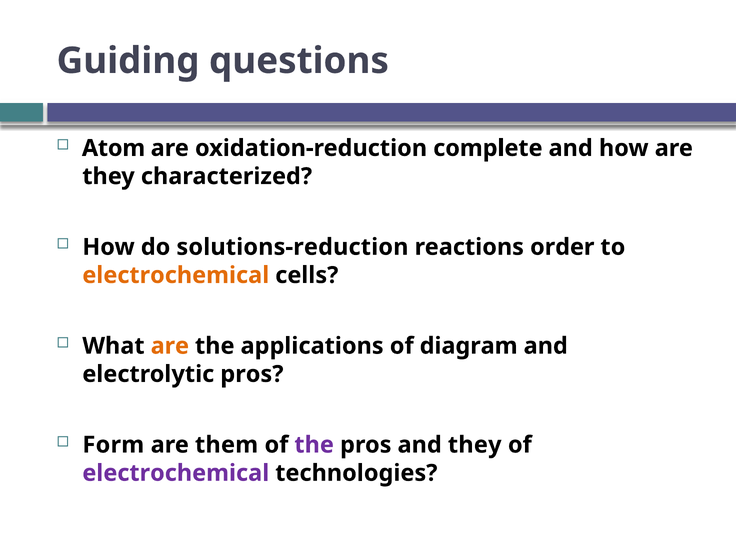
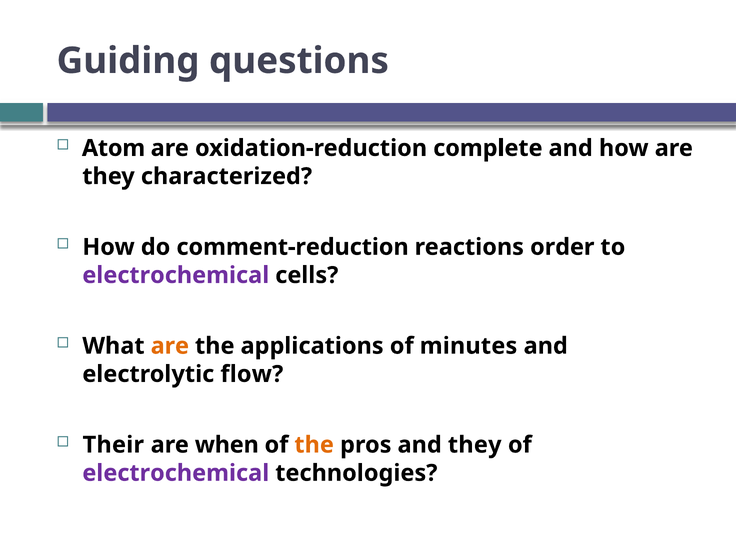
solutions-reduction: solutions-reduction -> comment-reduction
electrochemical at (176, 275) colour: orange -> purple
diagram: diagram -> minutes
electrolytic pros: pros -> flow
Form: Form -> Their
them: them -> when
the at (314, 445) colour: purple -> orange
